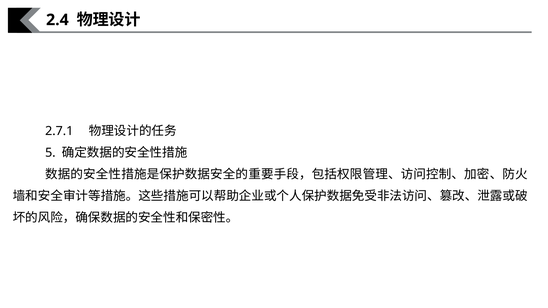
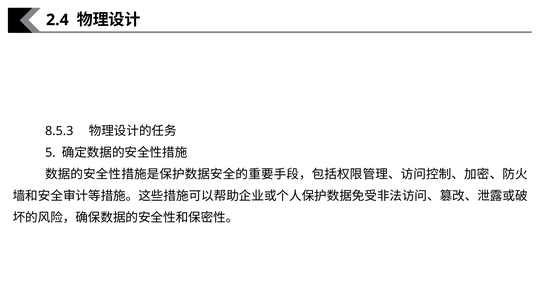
2.7.1: 2.7.1 -> 8.5.3
